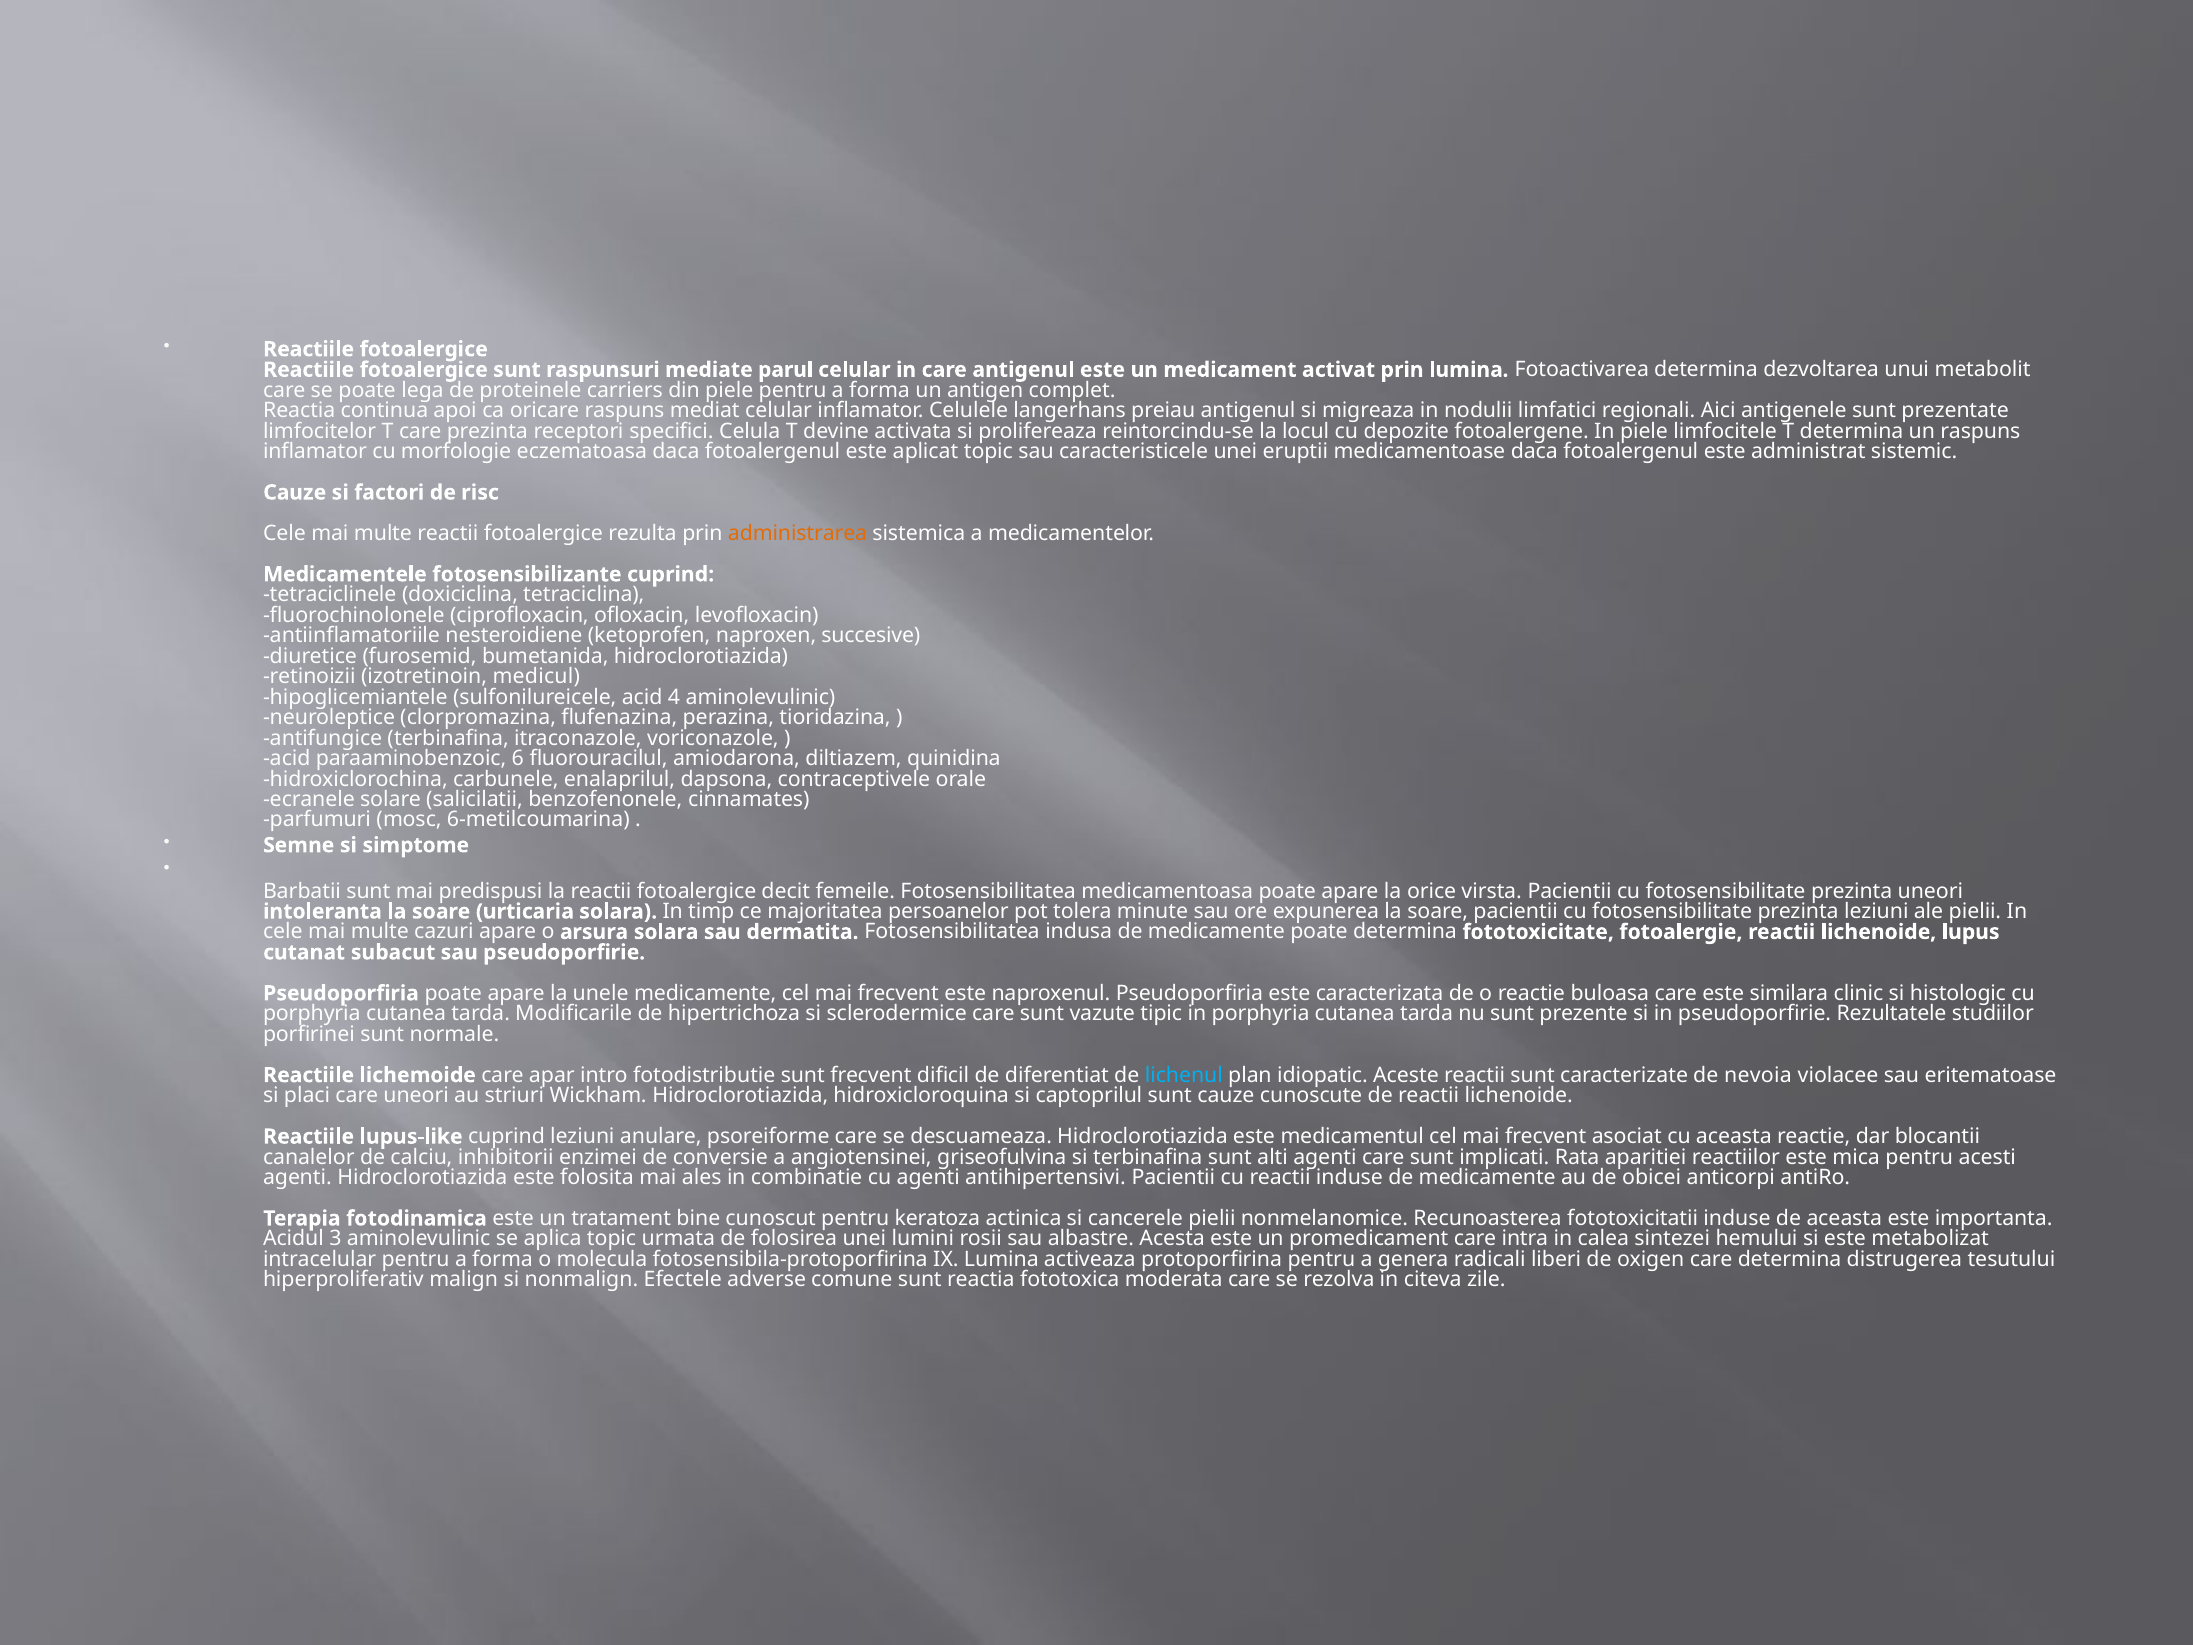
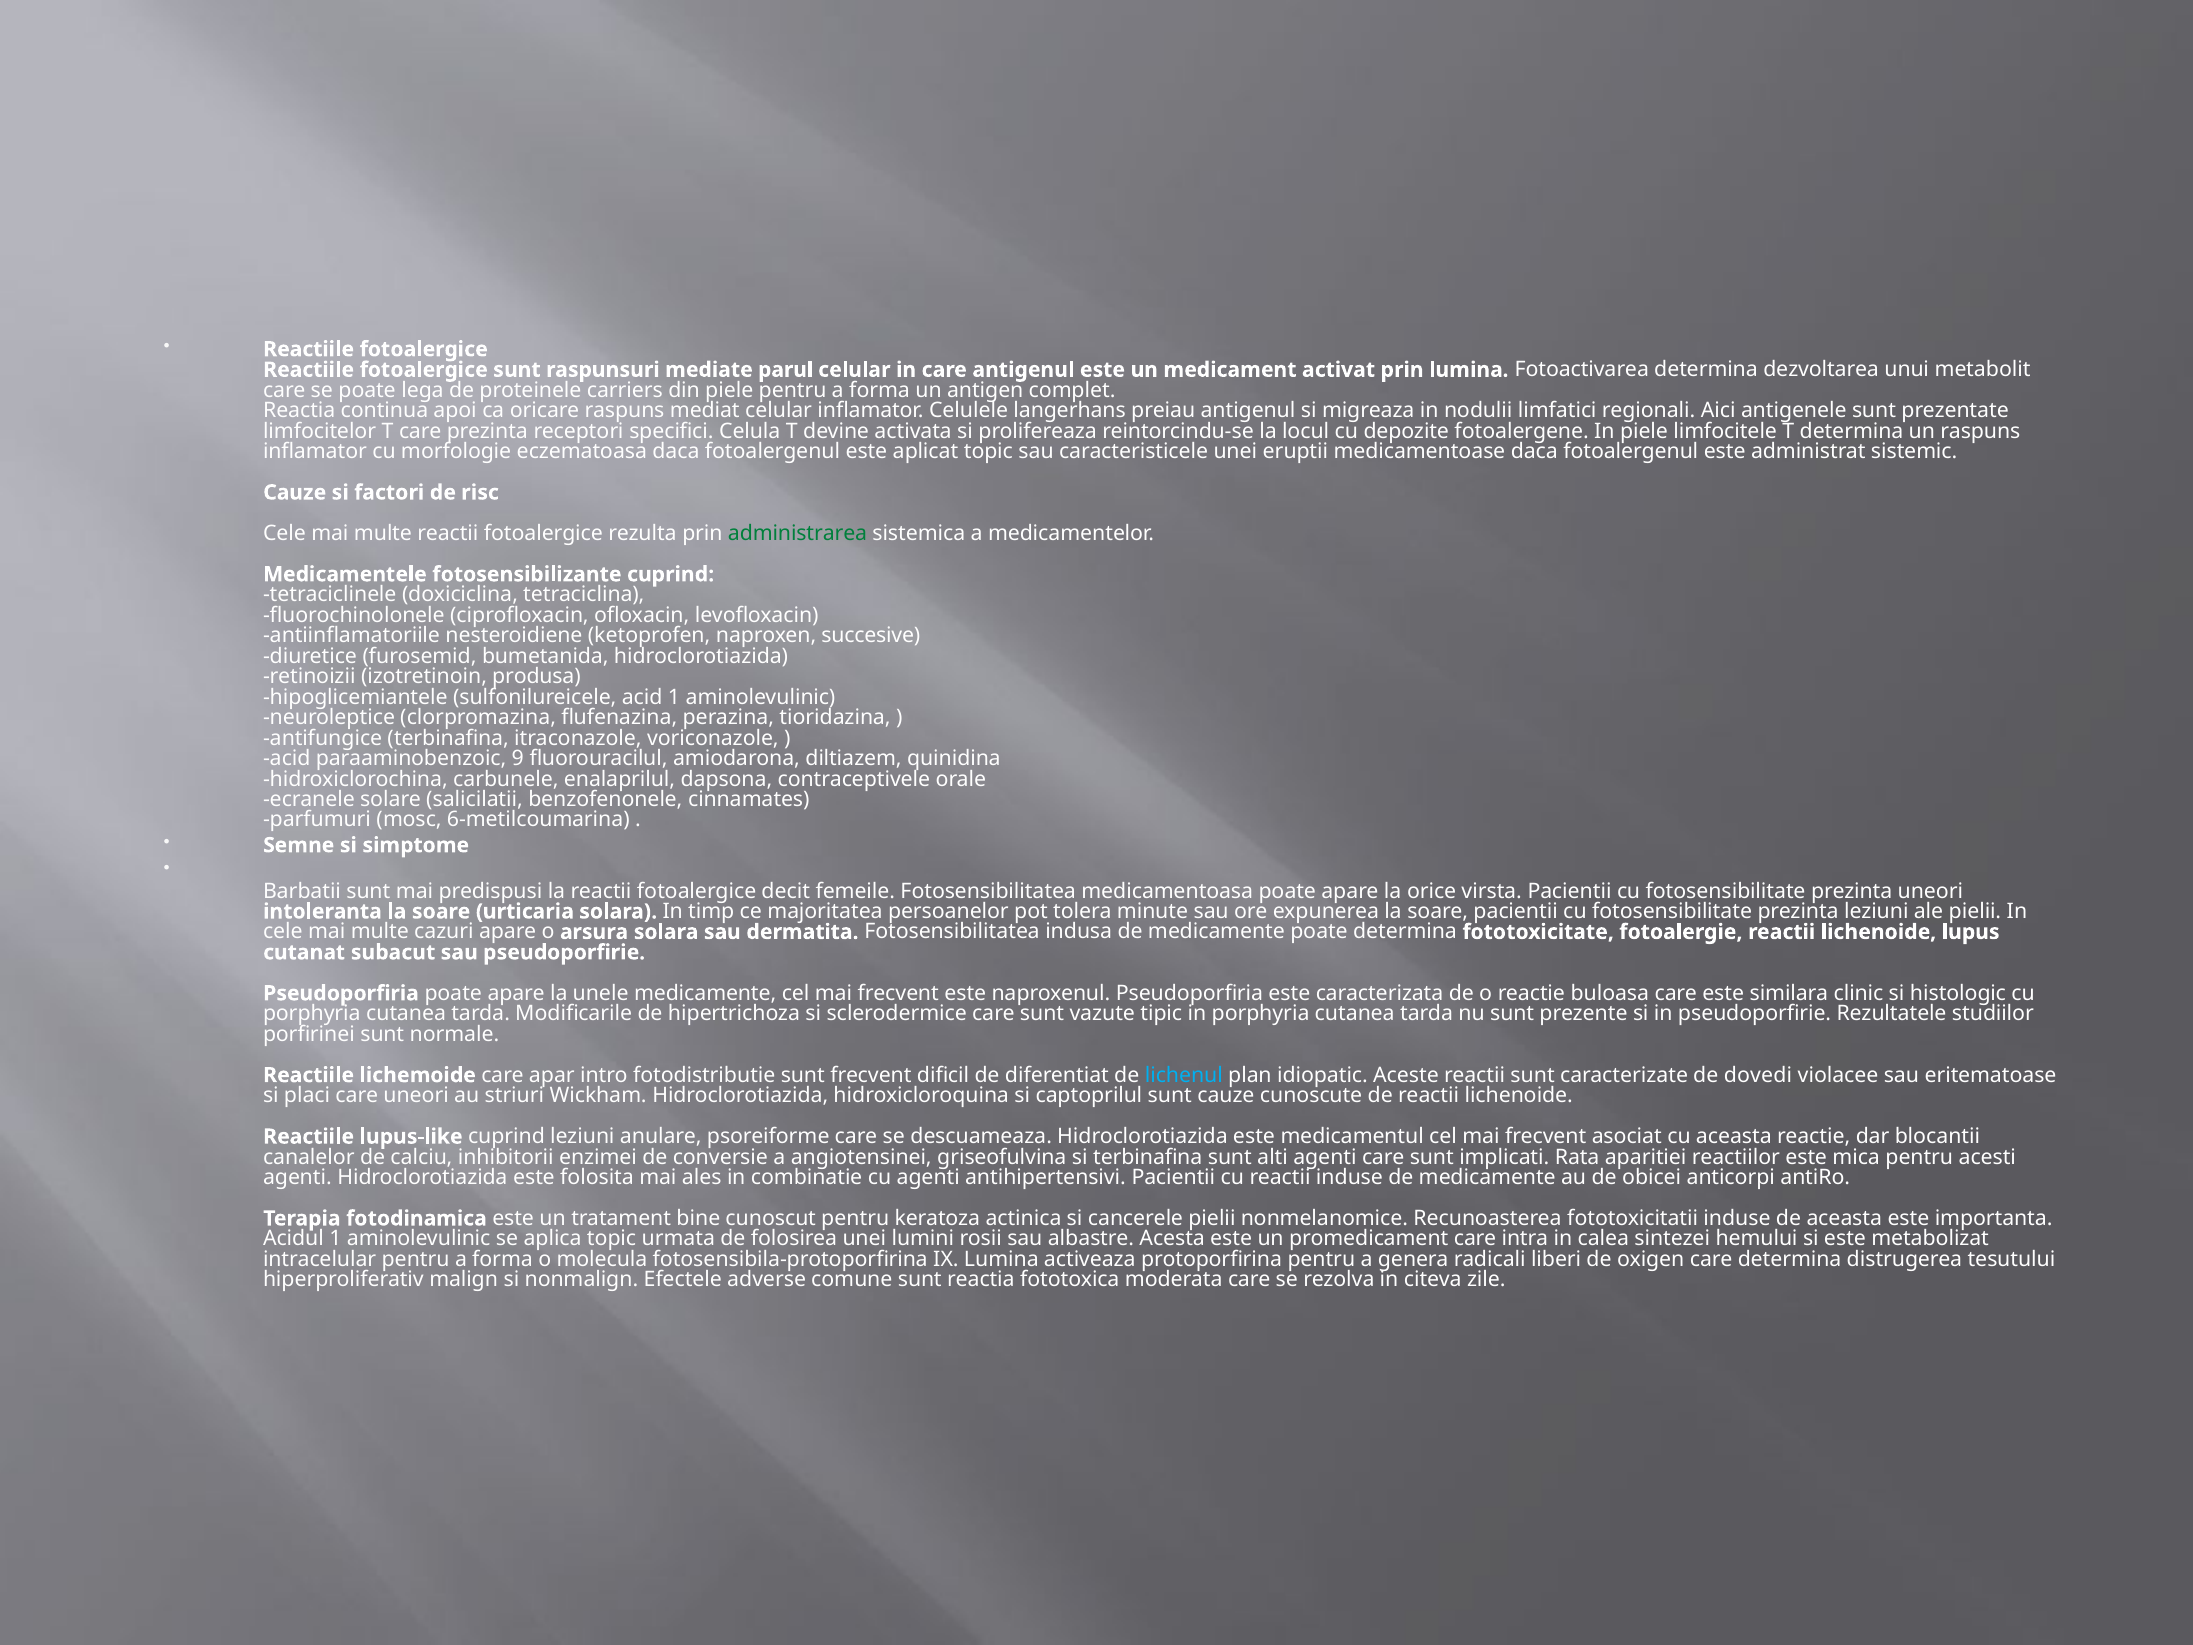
administrarea colour: orange -> green
medicul: medicul -> produsa
acid 4: 4 -> 1
6: 6 -> 9
nevoia: nevoia -> dovedi
Acidul 3: 3 -> 1
